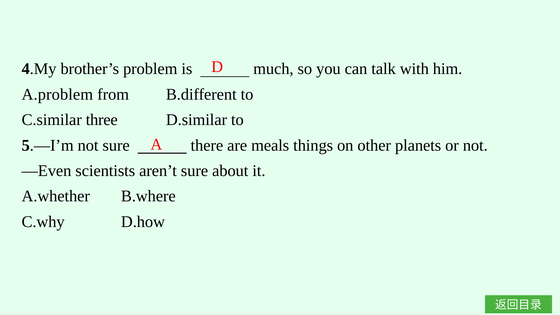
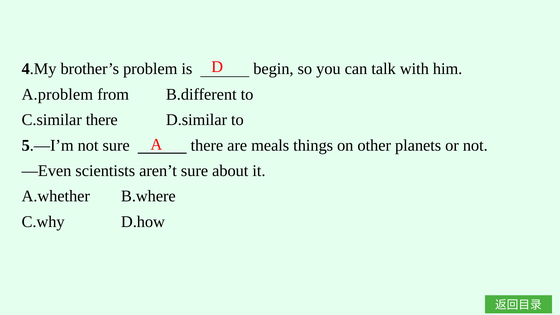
much: much -> begin
C.similar three: three -> there
